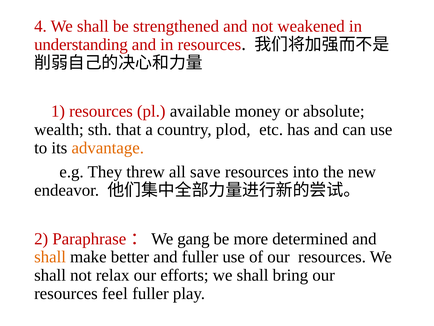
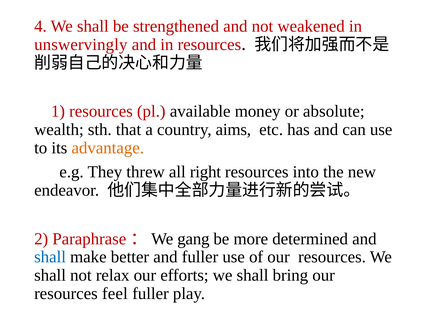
understanding: understanding -> unswervingly
plod: plod -> aims
save: save -> right
shall at (50, 257) colour: orange -> blue
